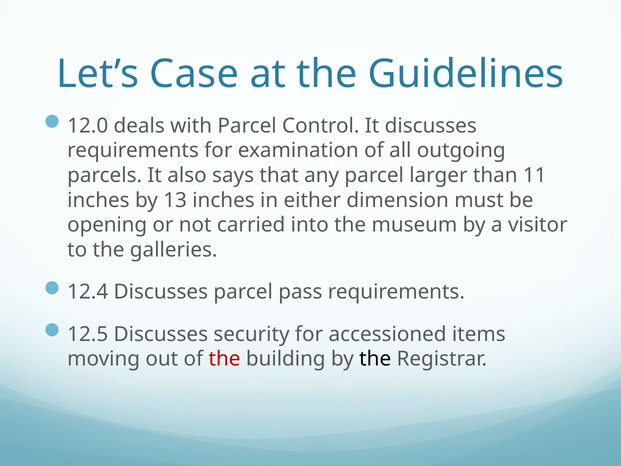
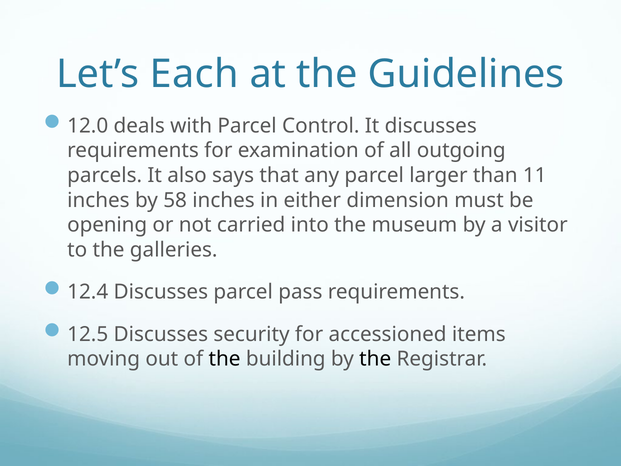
Case: Case -> Each
13: 13 -> 58
the at (225, 359) colour: red -> black
